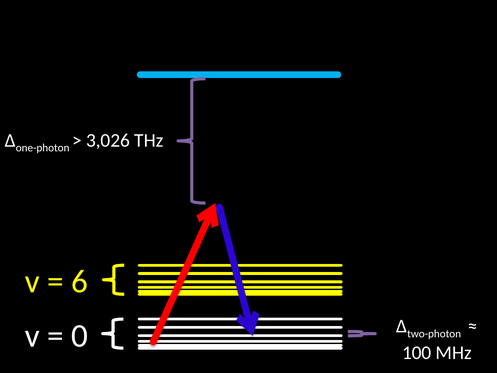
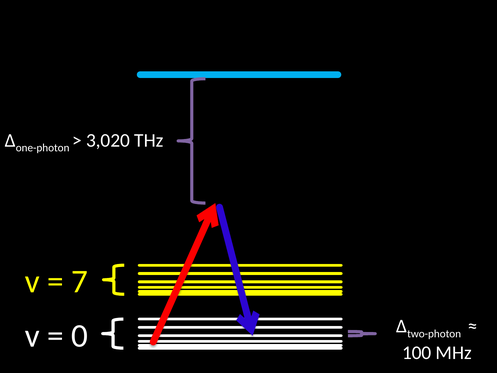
3,026: 3,026 -> 3,020
6: 6 -> 7
